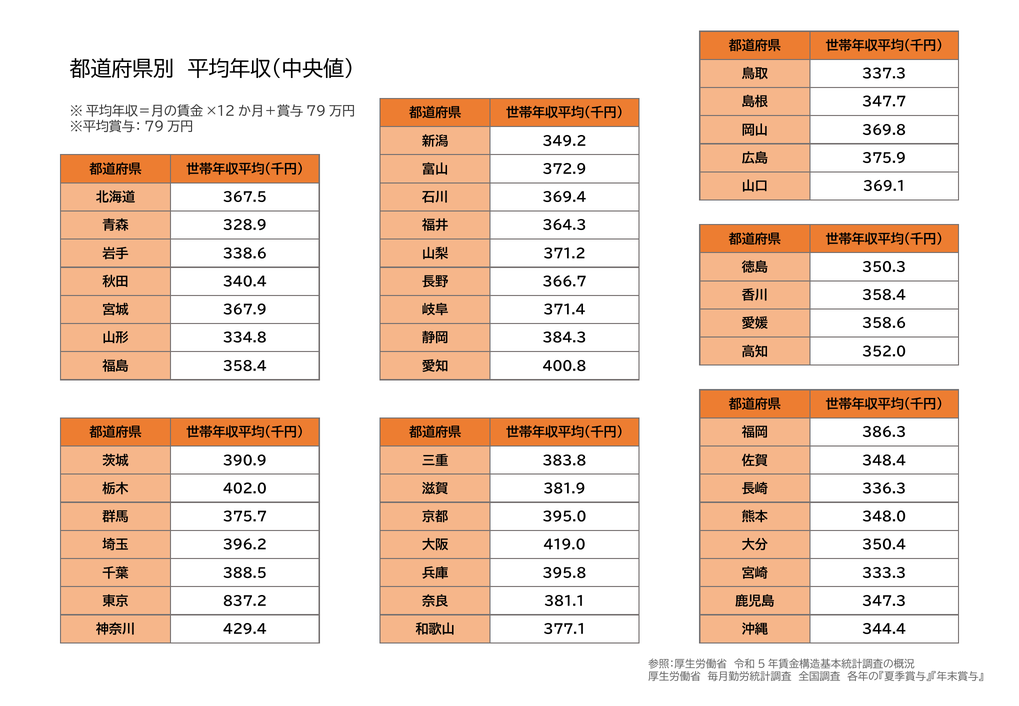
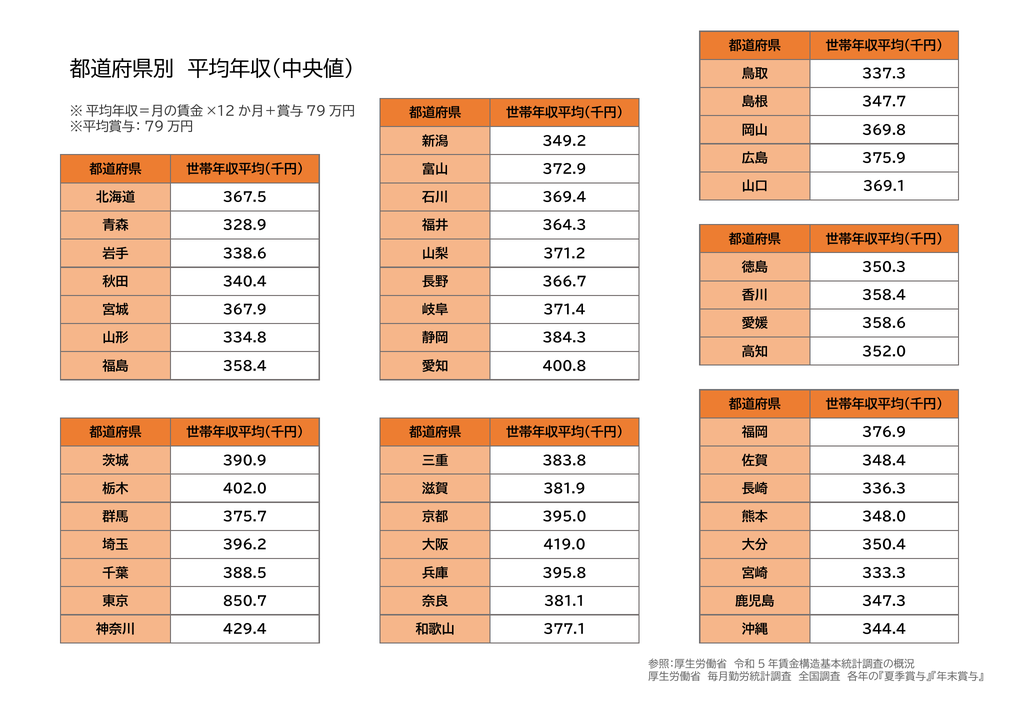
386.3: 386.3 -> 376.9
837.2: 837.2 -> 850.7
